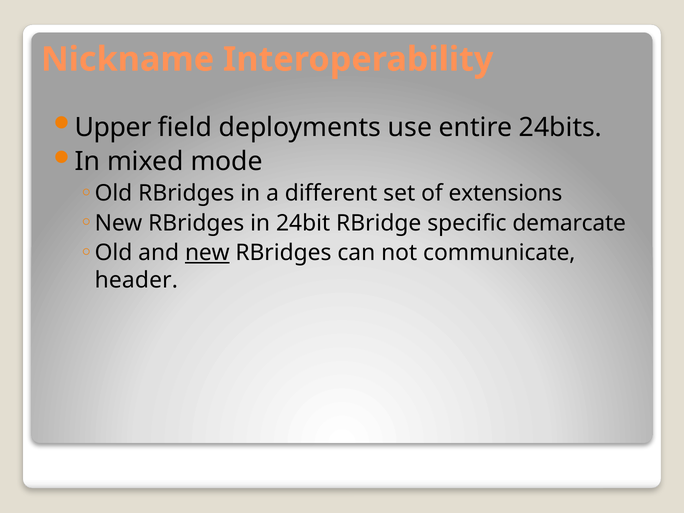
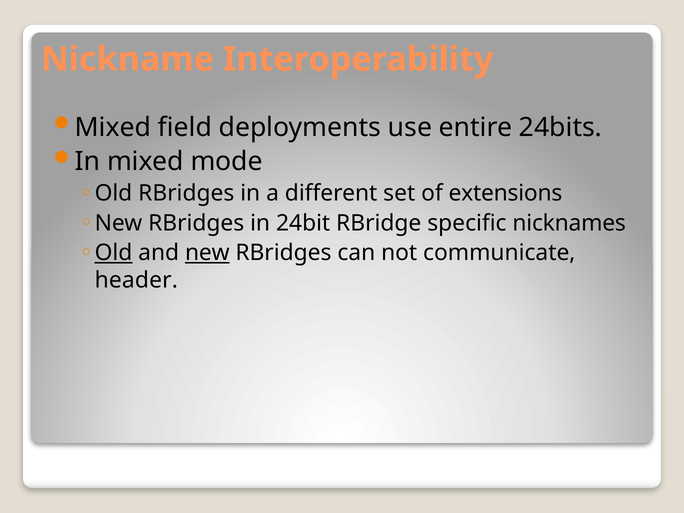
Upper at (113, 127): Upper -> Mixed
demarcate: demarcate -> nicknames
Old at (113, 253) underline: none -> present
